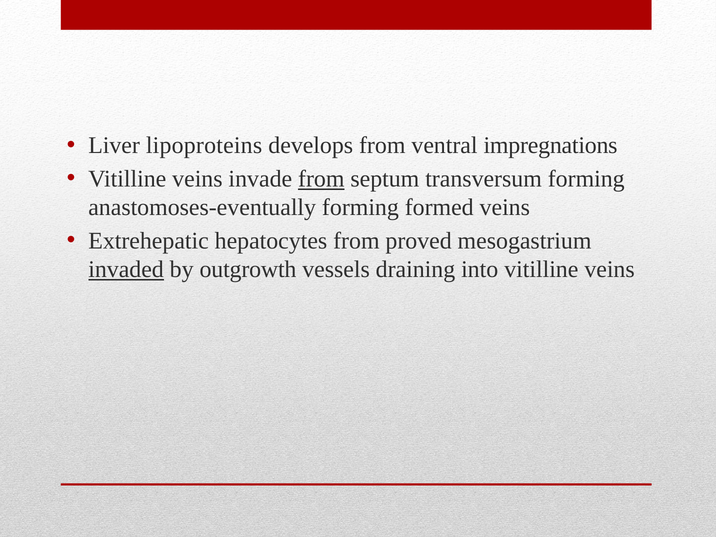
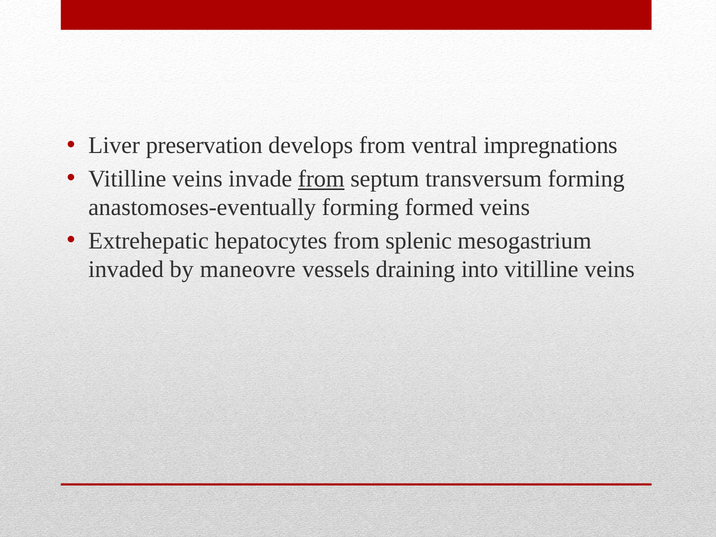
lipoproteins: lipoproteins -> preservation
proved: proved -> splenic
invaded underline: present -> none
outgrowth: outgrowth -> maneovre
